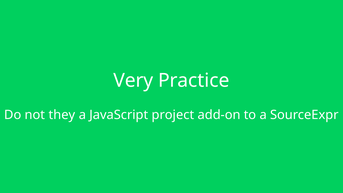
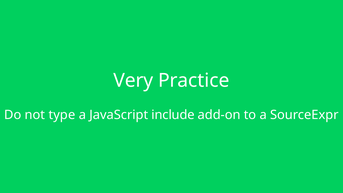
they: they -> type
project: project -> include
